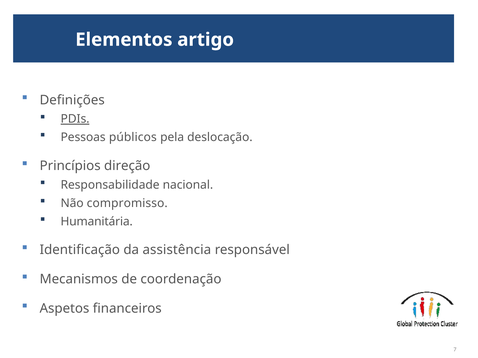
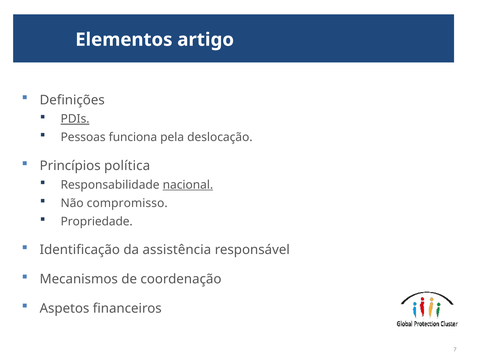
públicos: públicos -> funciona
direção: direção -> política
nacional underline: none -> present
Humanitária: Humanitária -> Propriedade
